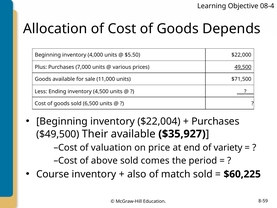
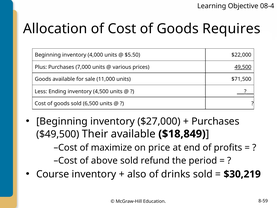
Depends: Depends -> Requires
$22,004: $22,004 -> $27,000
$35,927: $35,927 -> $18,849
valuation: valuation -> maximize
variety: variety -> profits
comes: comes -> refund
match: match -> drinks
$60,225: $60,225 -> $30,219
